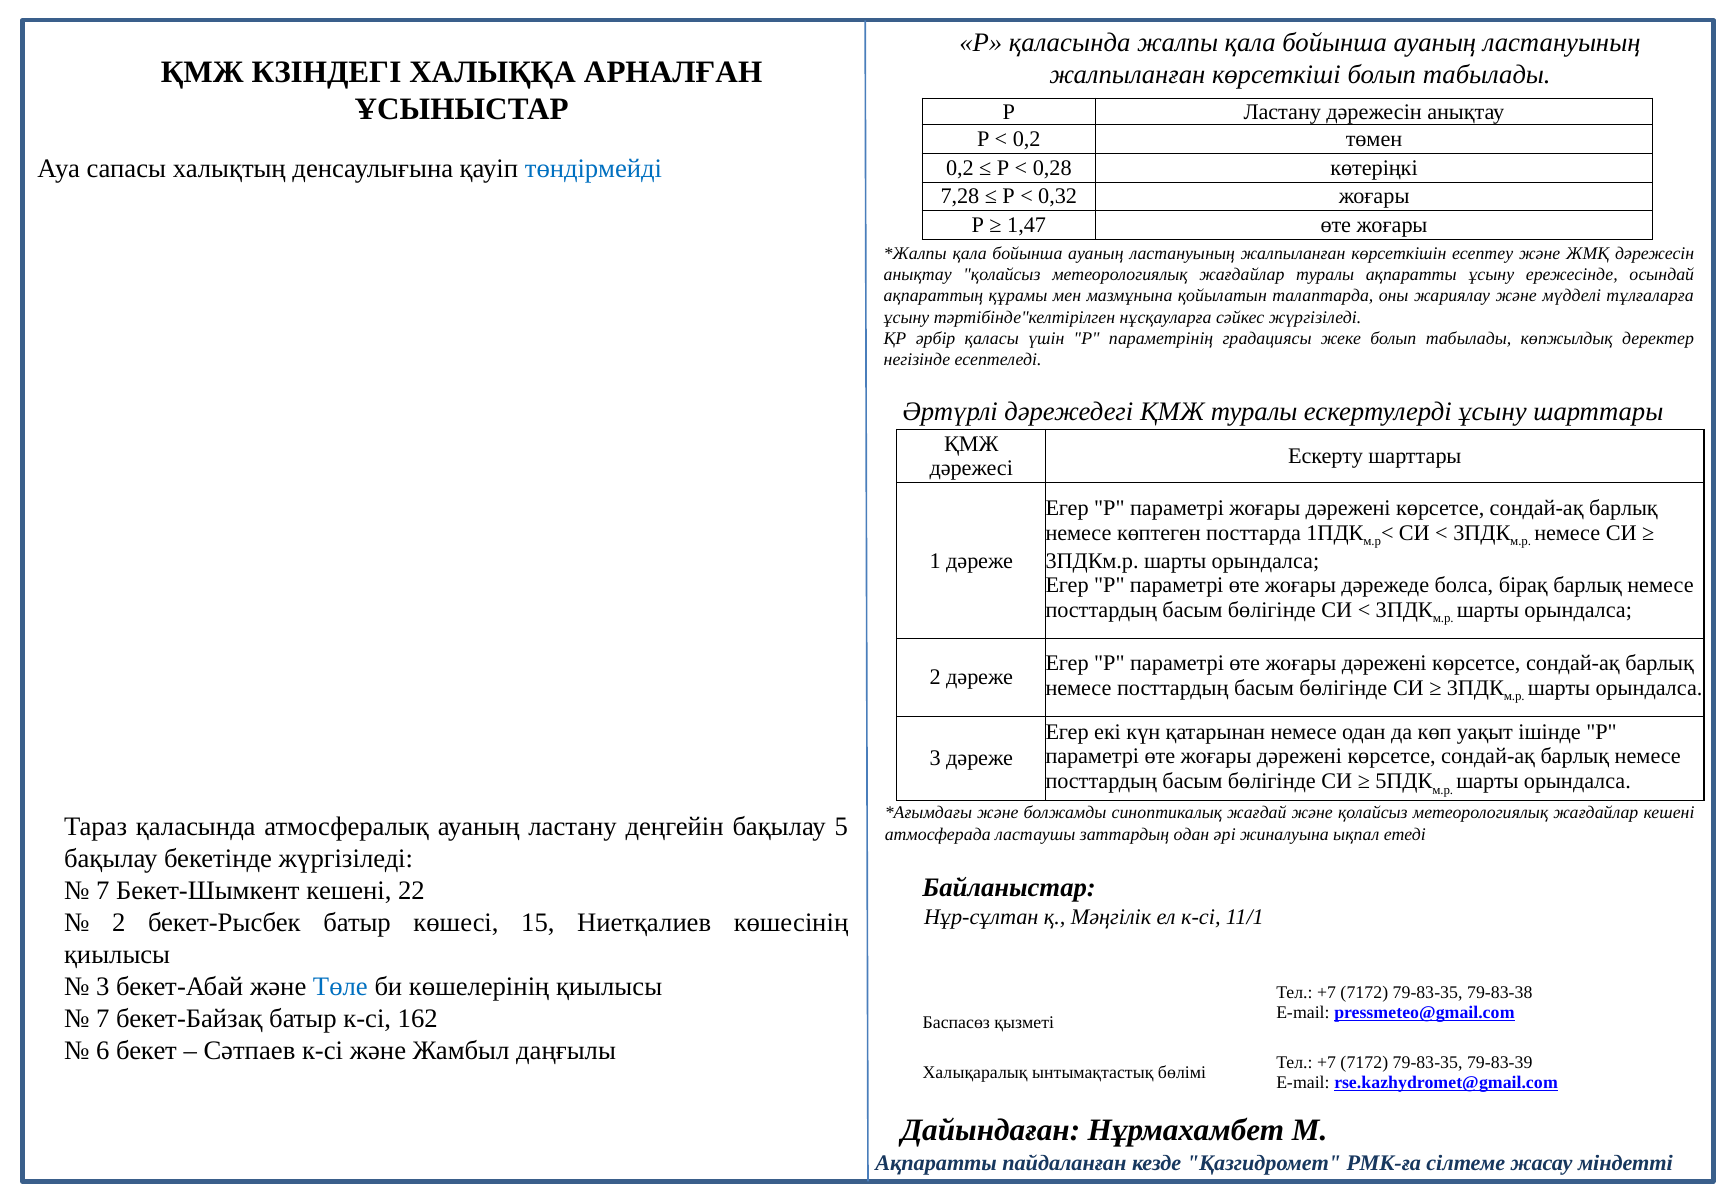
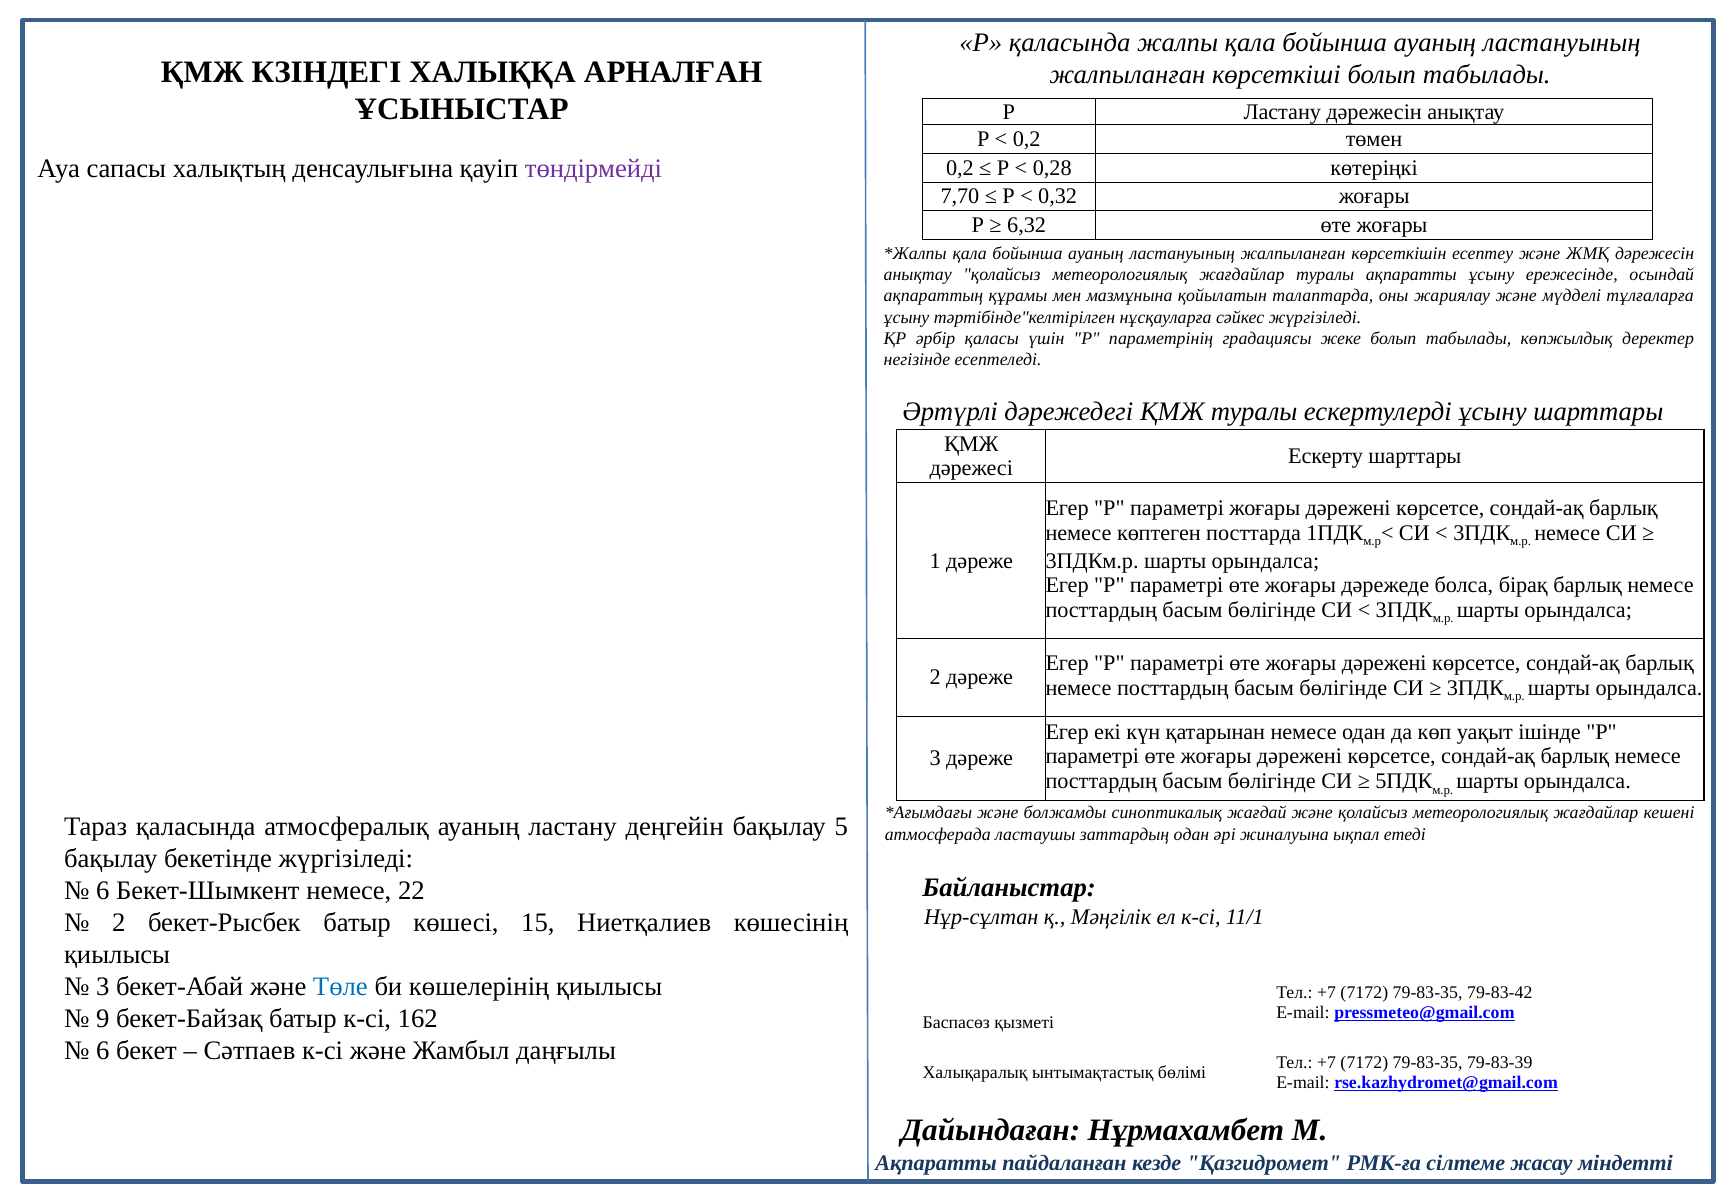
төндірмейді colour: blue -> purple
7,28: 7,28 -> 7,70
1,47: 1,47 -> 6,32
7 at (103, 891): 7 -> 6
Бекет-Шымкент кешені: кешені -> немесе
79-83-38: 79-83-38 -> 79-83-42
7 at (103, 1019): 7 -> 9
